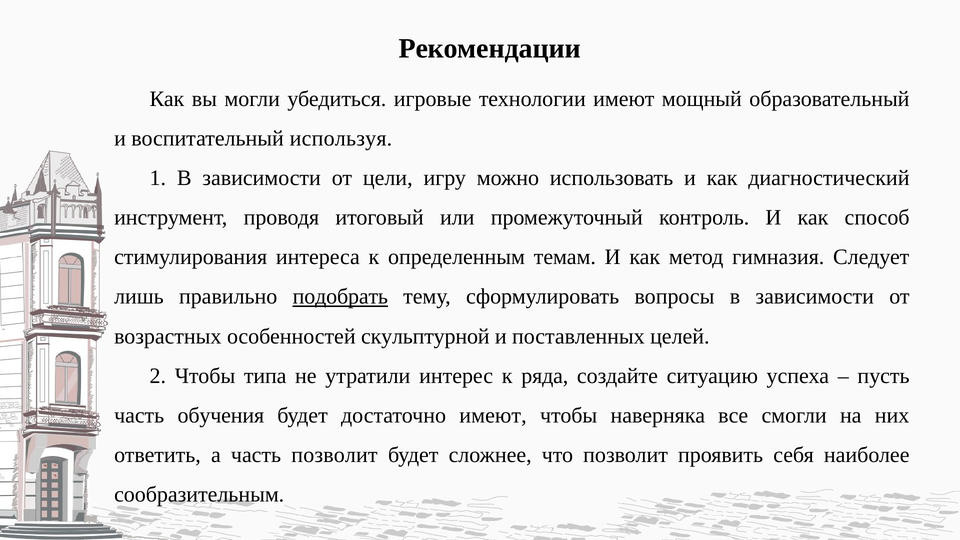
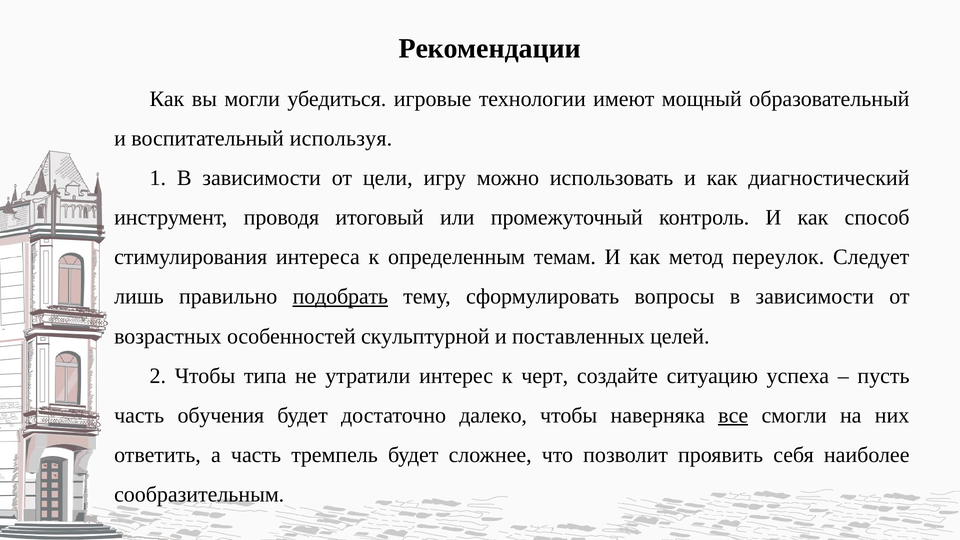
гимназия: гимназия -> переулок
ряда: ряда -> черт
достаточно имеют: имеют -> далеко
все underline: none -> present
часть позволит: позволит -> тремпель
